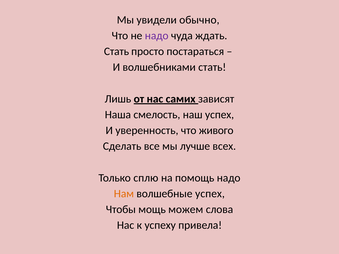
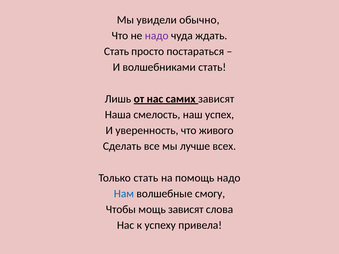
Только сплю: сплю -> стать
Нам colour: orange -> blue
волшебные успех: успех -> смогу
мощь можем: можем -> зависят
